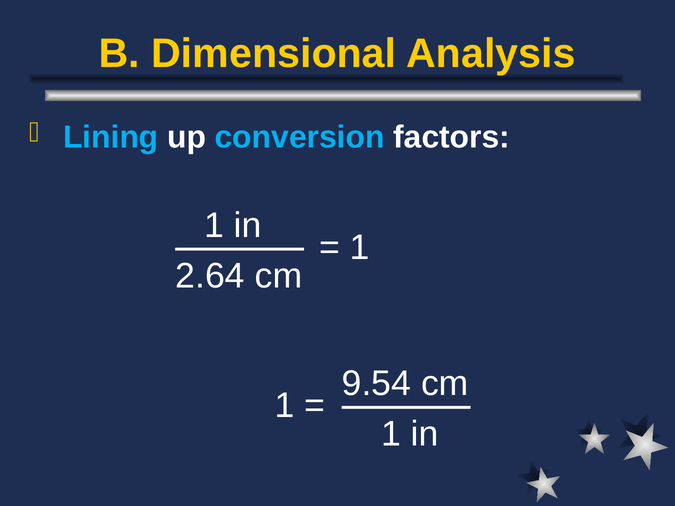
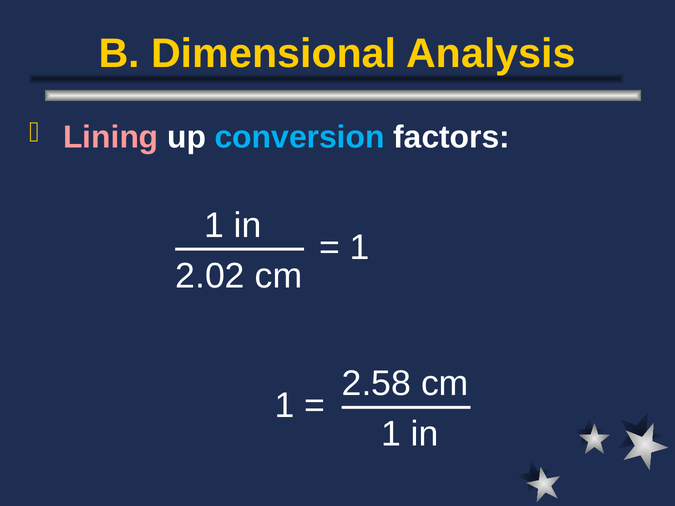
Lining colour: light blue -> pink
2.64: 2.64 -> 2.02
9.54: 9.54 -> 2.58
